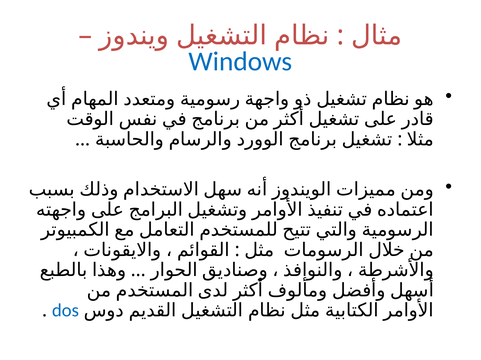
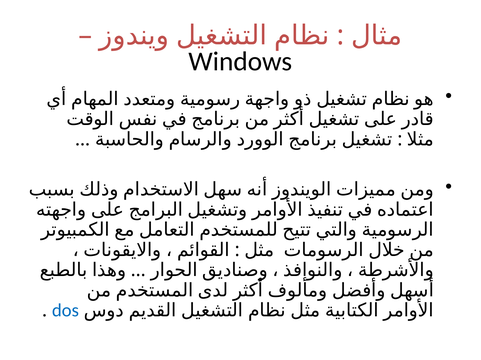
Windows colour: blue -> black
